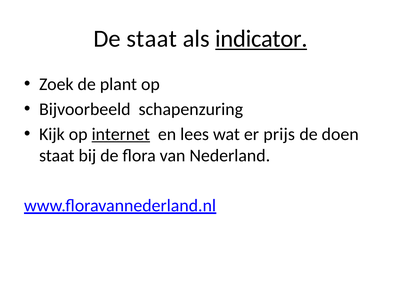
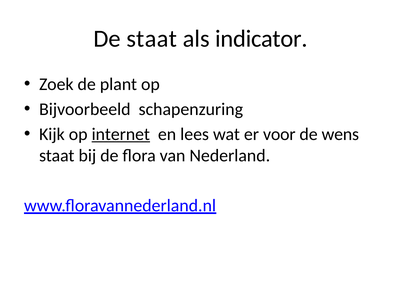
indicator underline: present -> none
prijs: prijs -> voor
doen: doen -> wens
